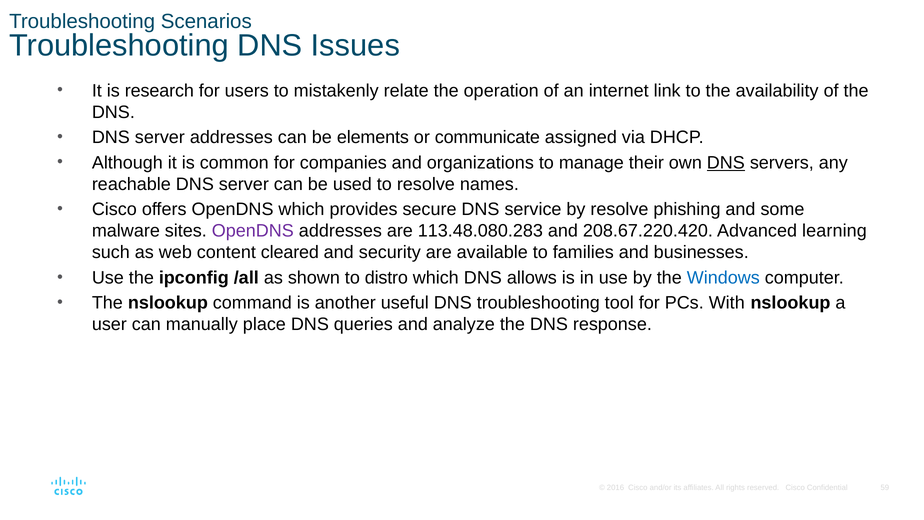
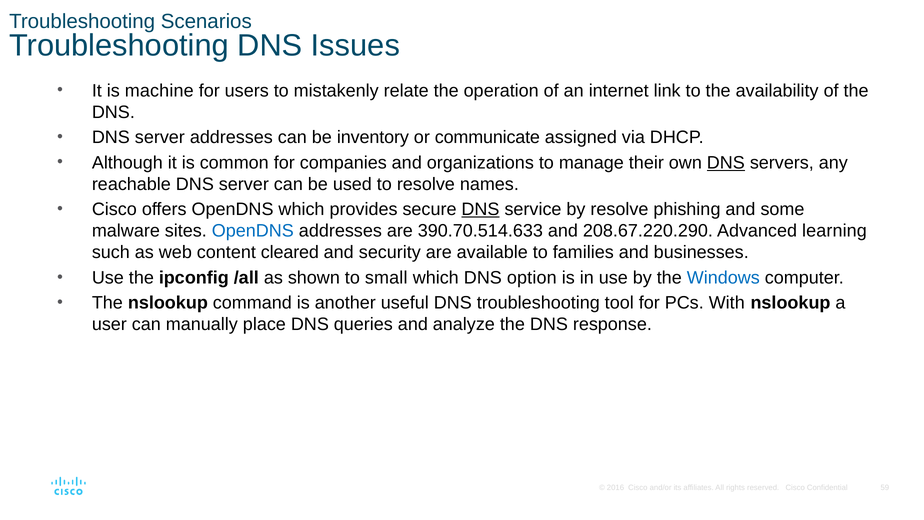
research: research -> machine
elements: elements -> inventory
DNS at (480, 209) underline: none -> present
OpenDNS at (253, 231) colour: purple -> blue
113.48.080.283: 113.48.080.283 -> 390.70.514.633
208.67.220.420: 208.67.220.420 -> 208.67.220.290
distro: distro -> small
allows: allows -> option
